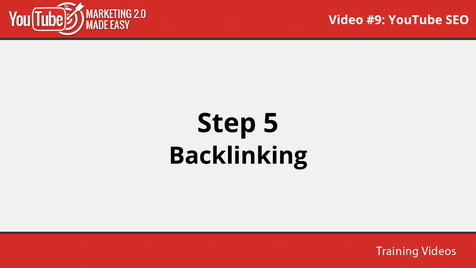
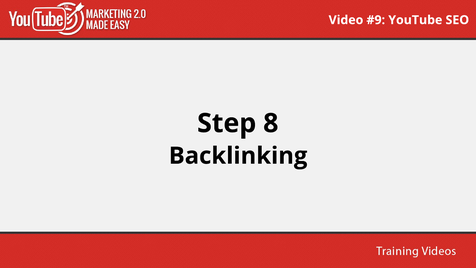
5: 5 -> 8
